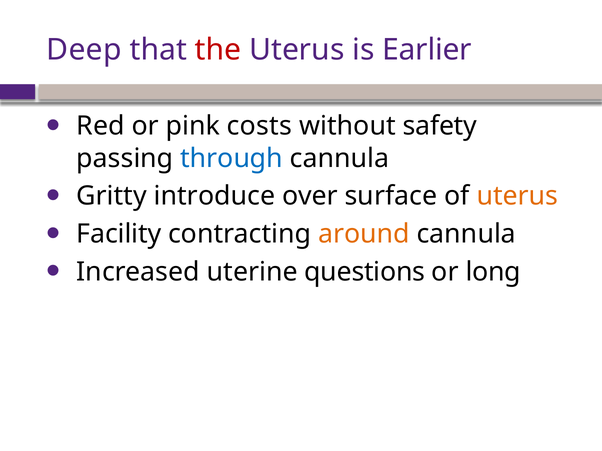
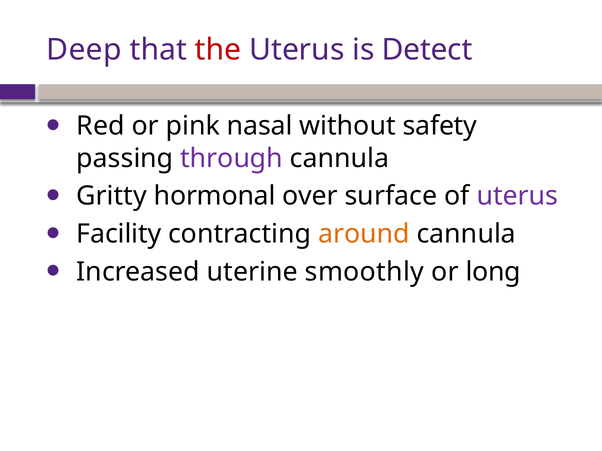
Earlier: Earlier -> Detect
costs: costs -> nasal
through colour: blue -> purple
introduce: introduce -> hormonal
uterus at (517, 196) colour: orange -> purple
questions: questions -> smoothly
